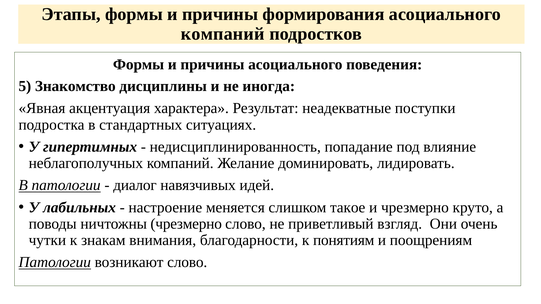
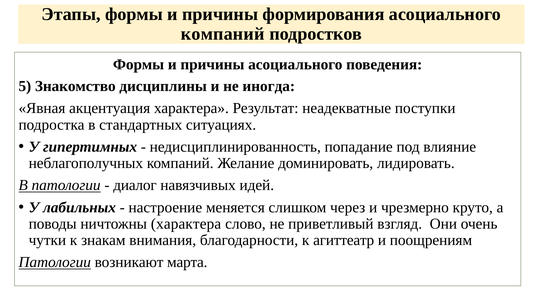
такое: такое -> через
ничтожны чрезмерно: чрезмерно -> характера
понятиям: понятиям -> агиттеатр
возникают слово: слово -> марта
